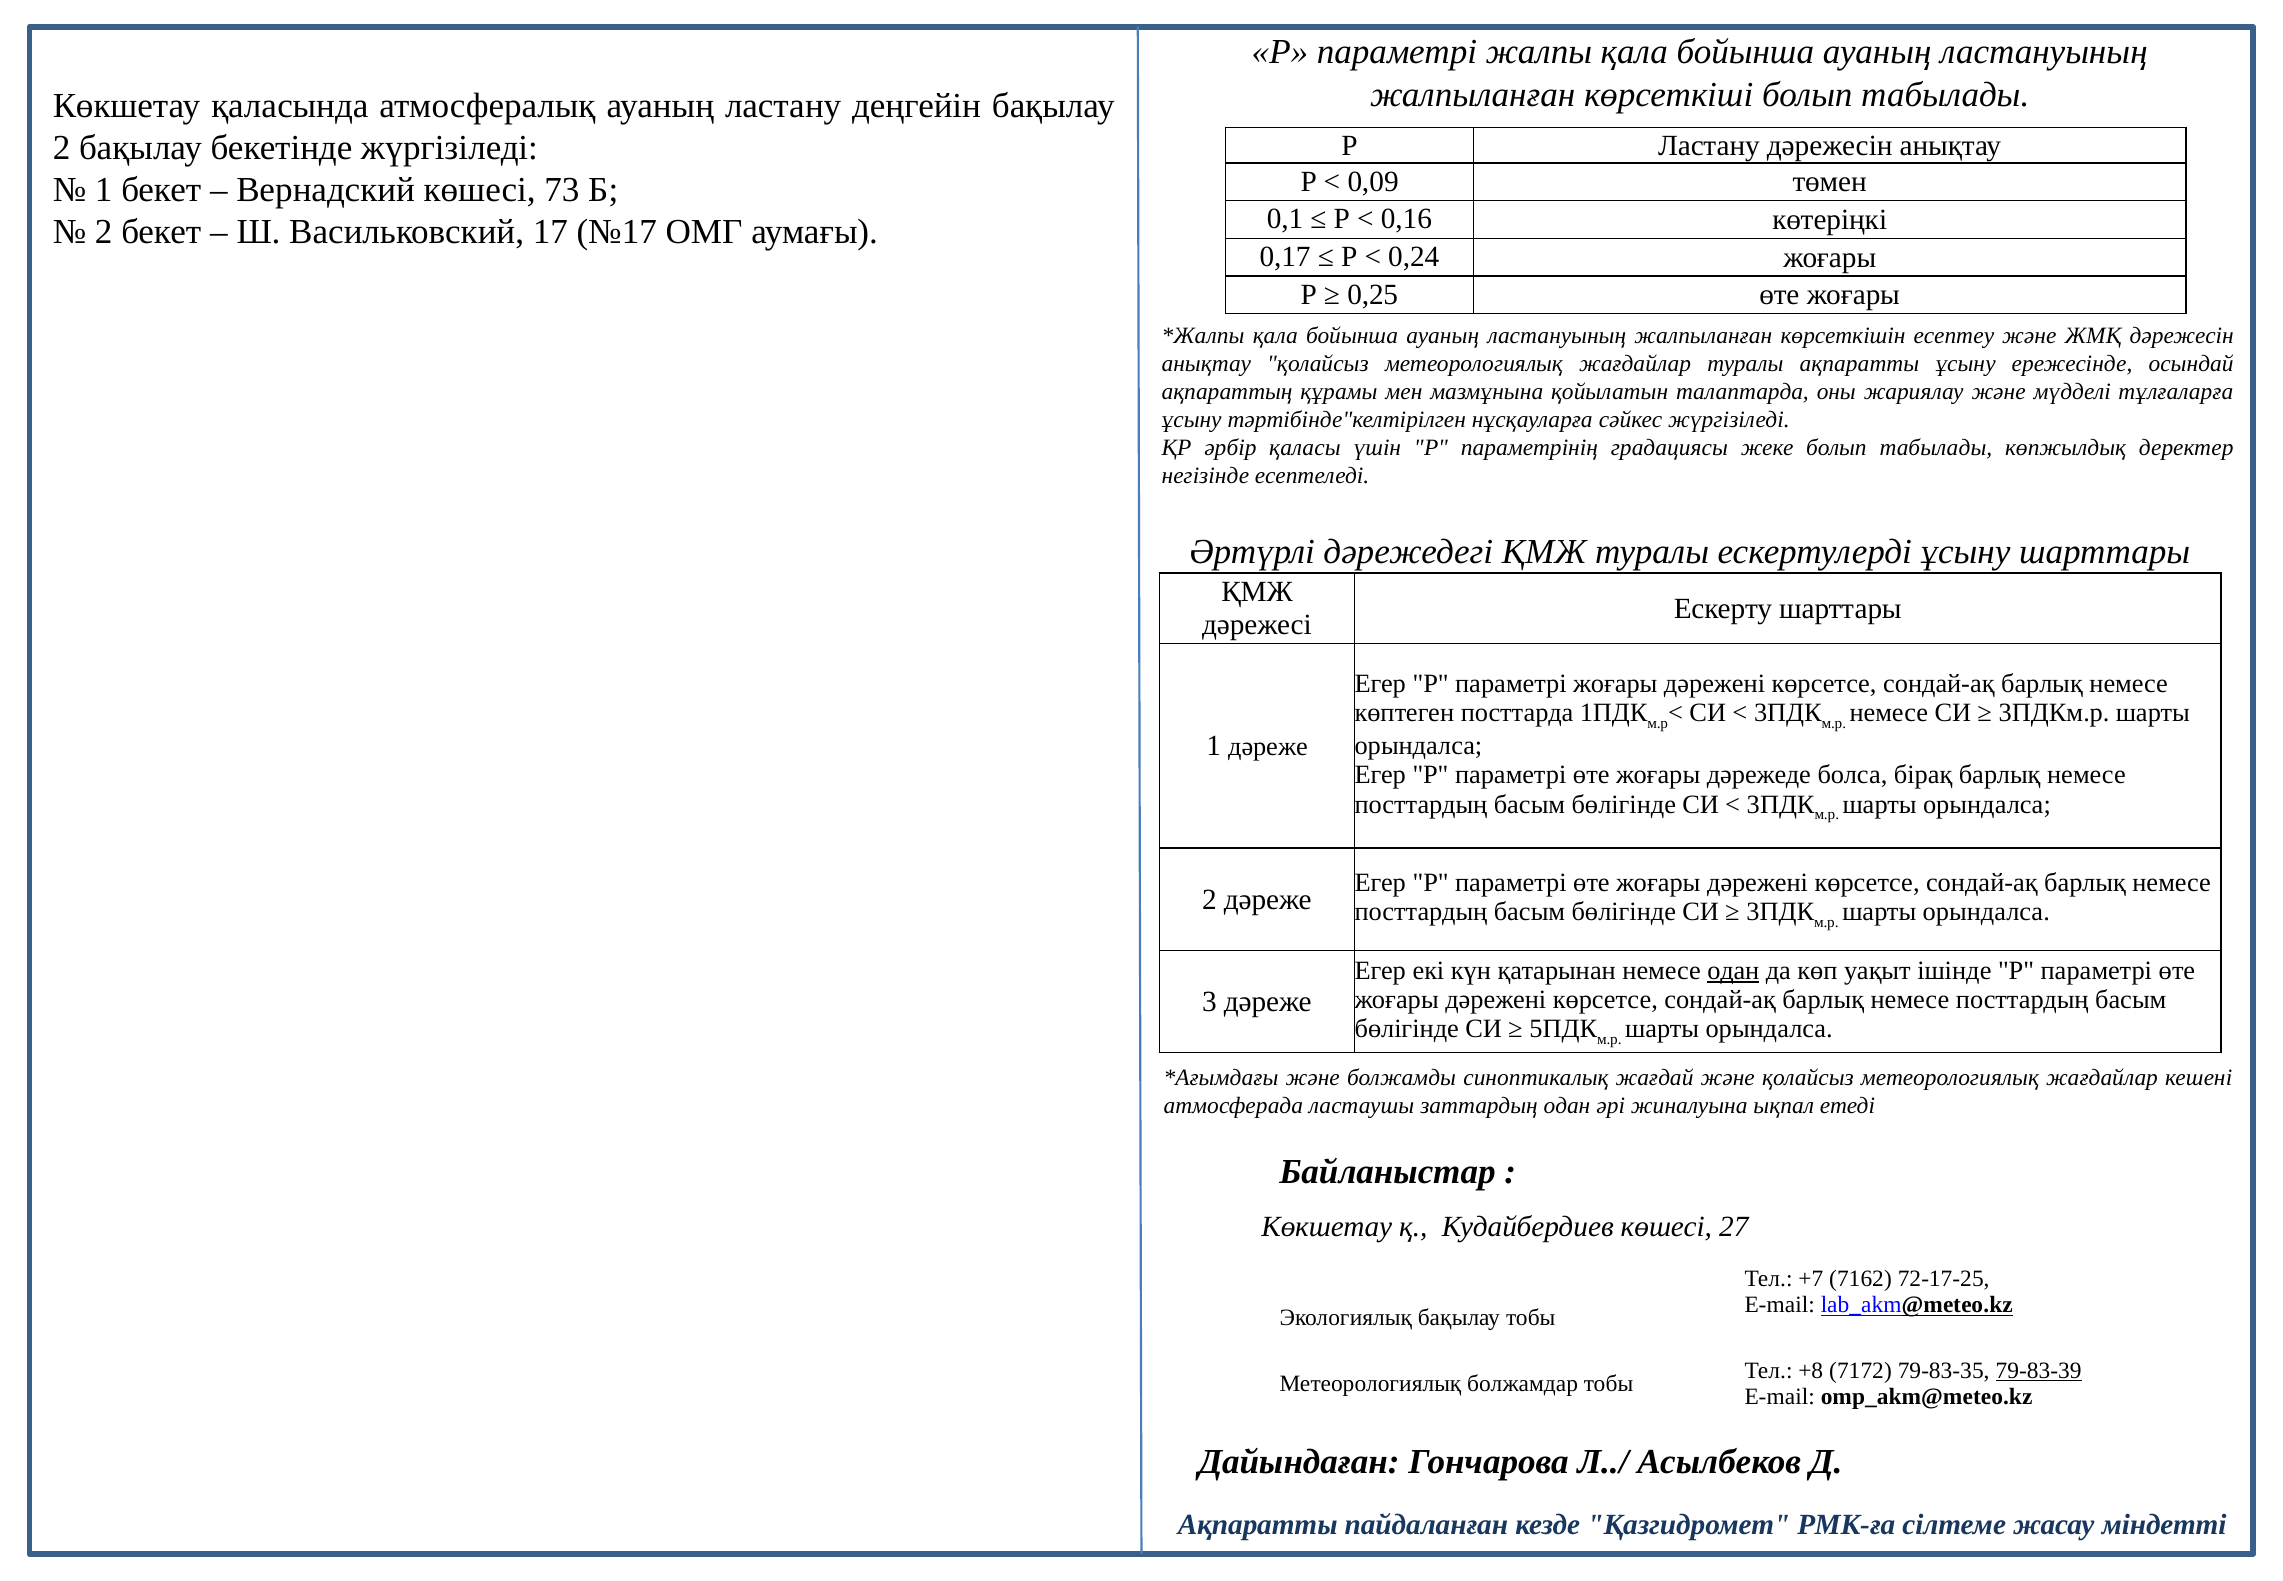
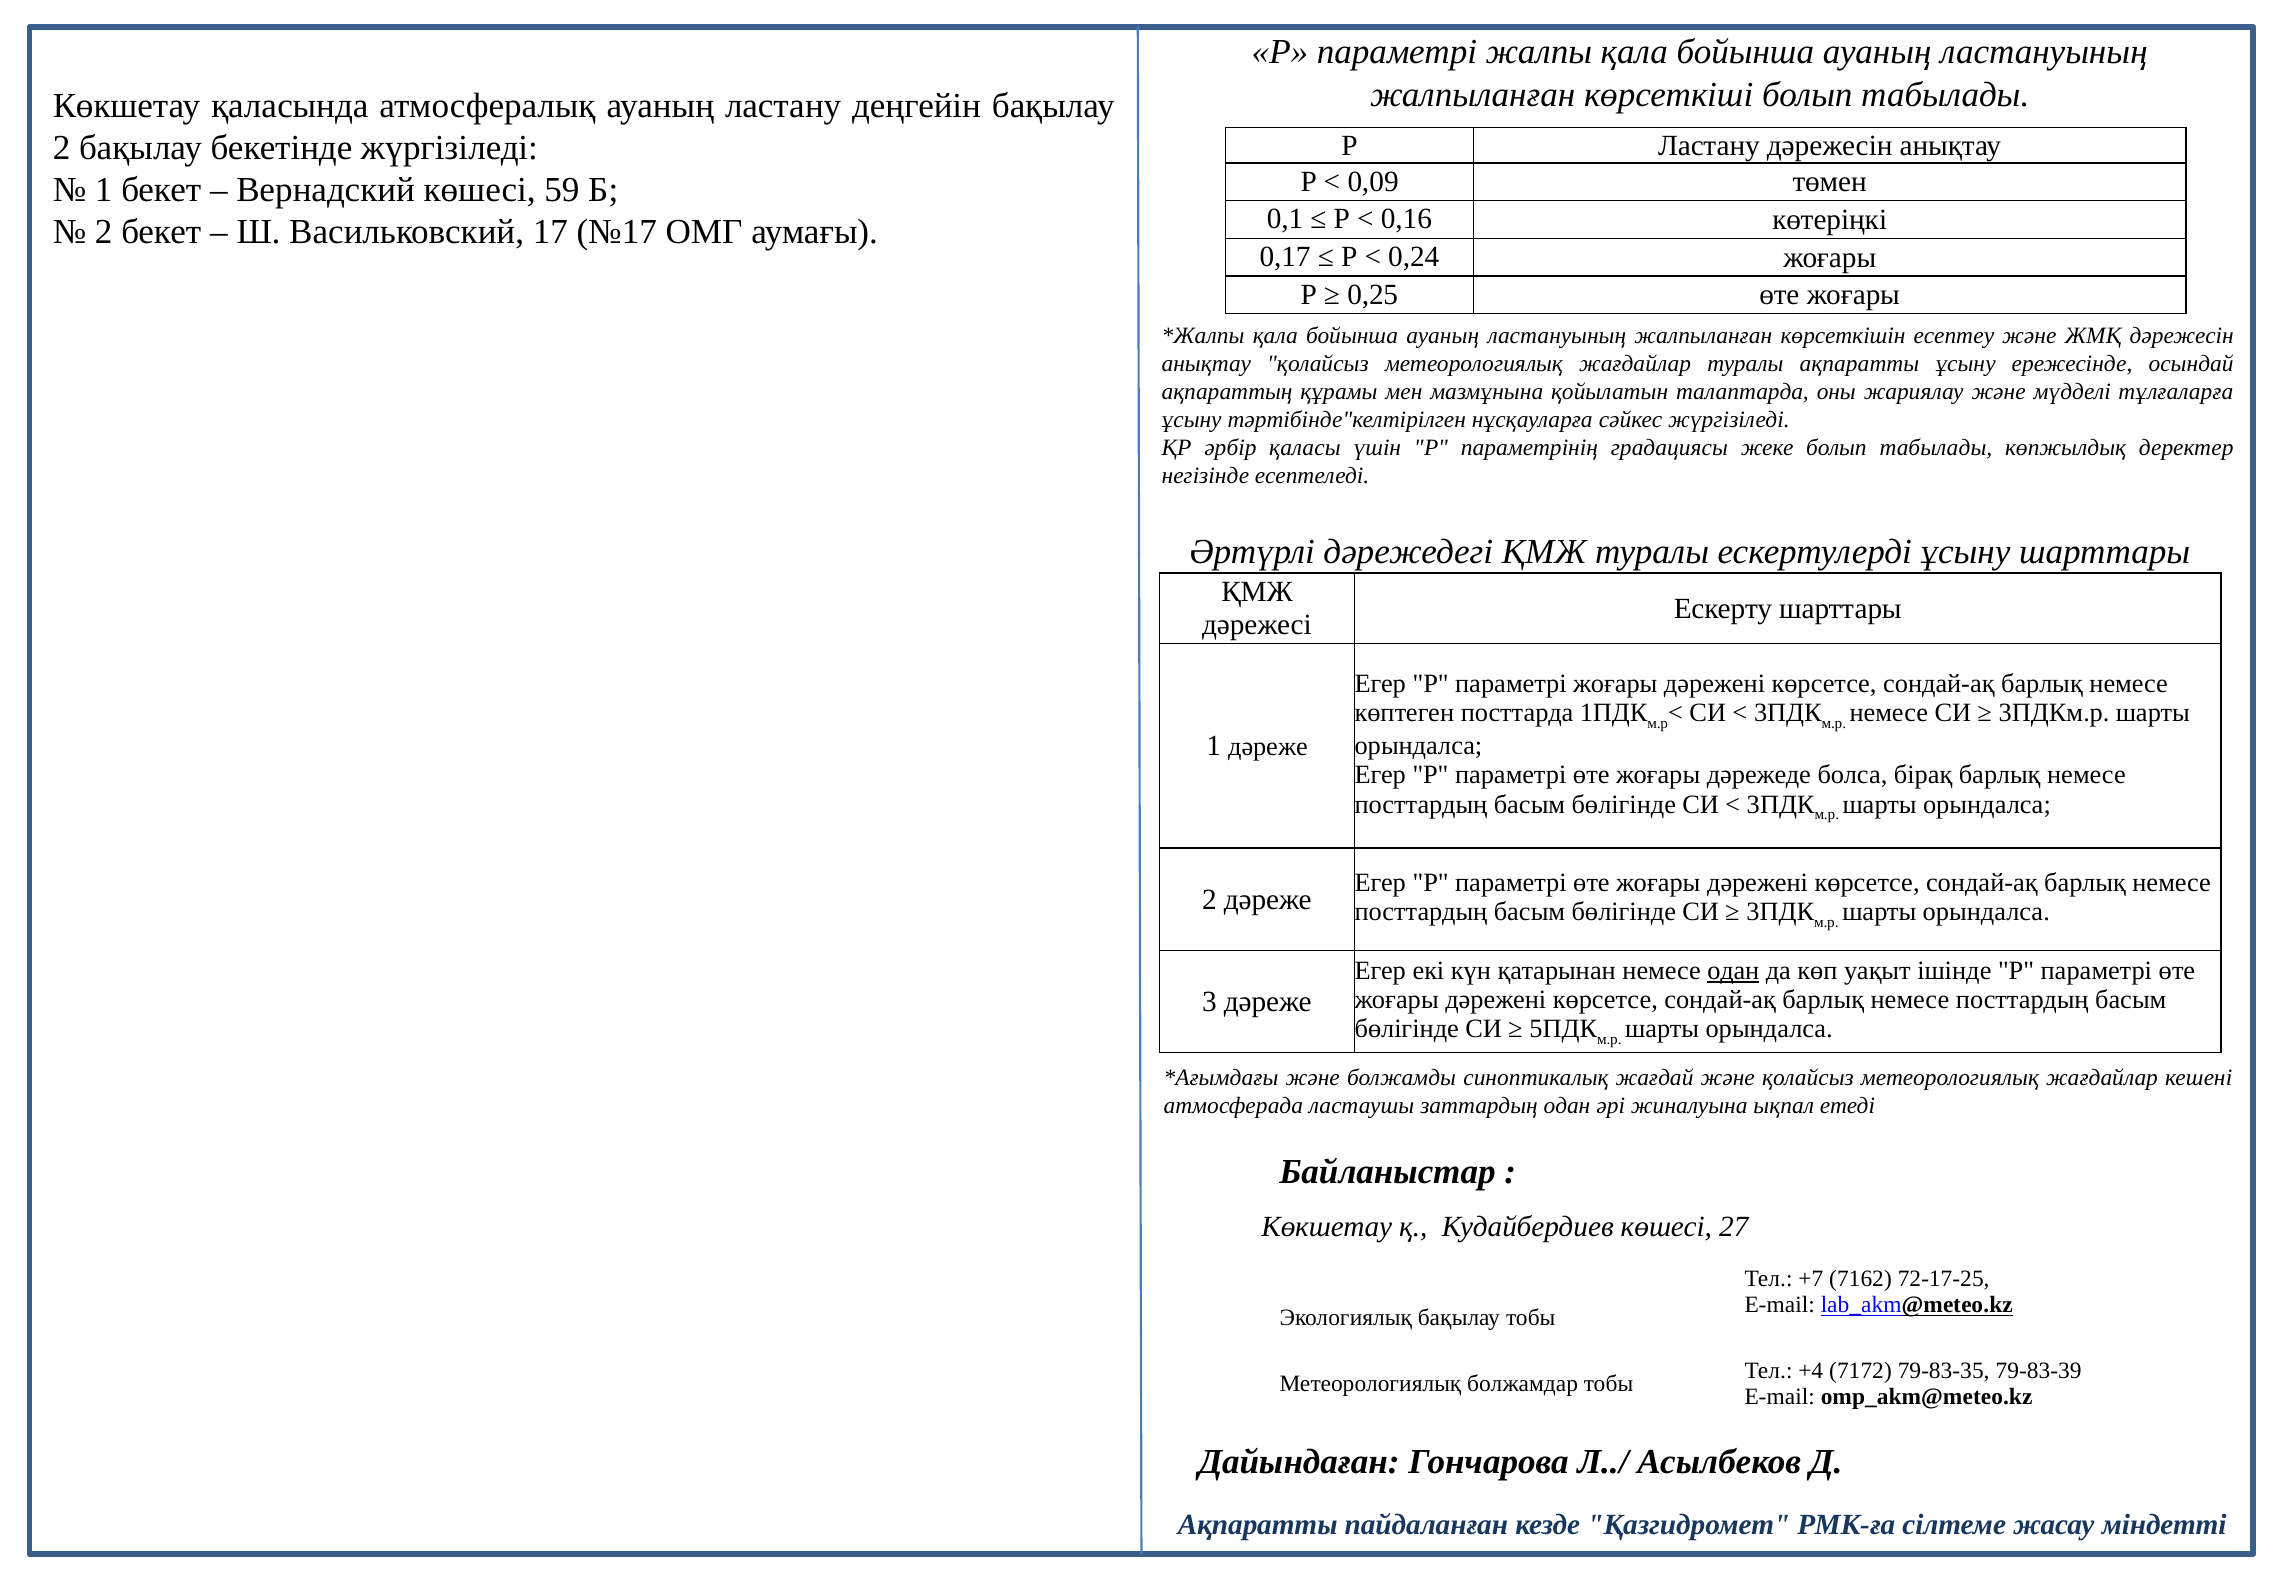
73: 73 -> 59
+8: +8 -> +4
79-83-39 underline: present -> none
